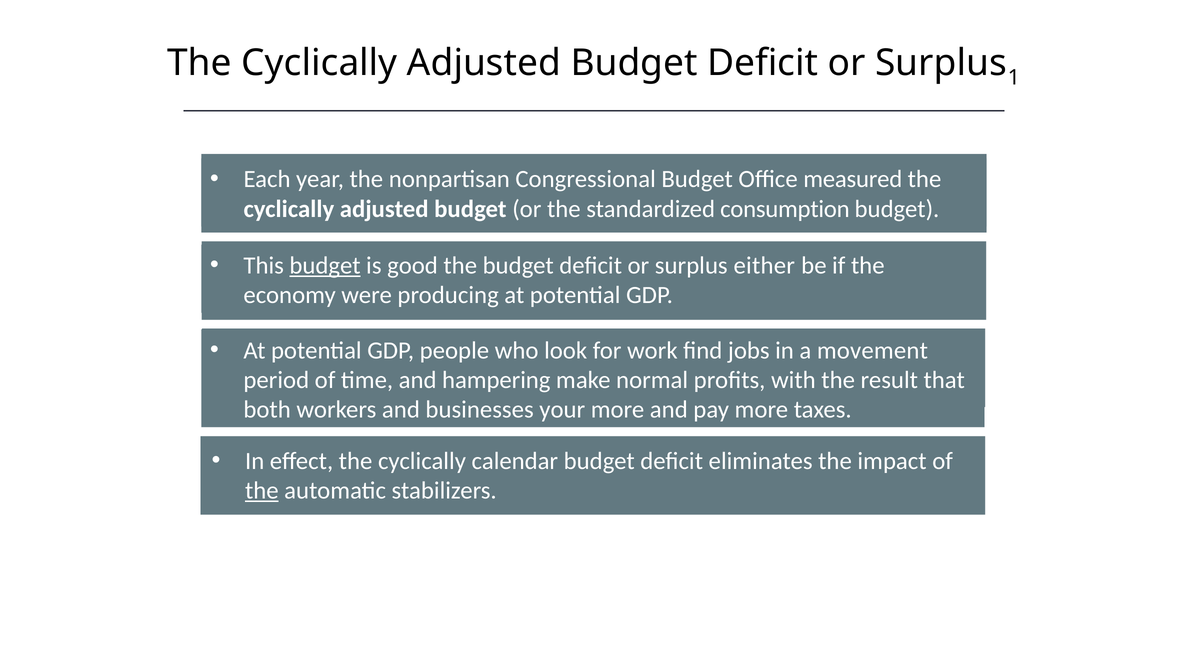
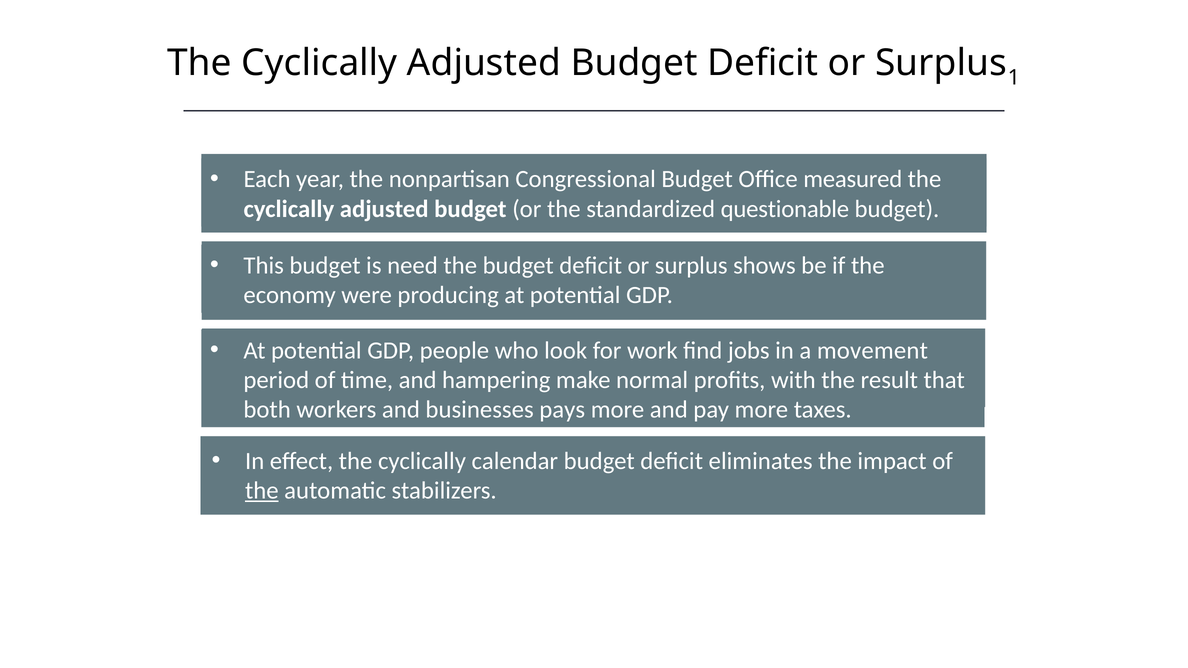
consumption: consumption -> questionable
budget at (325, 266) underline: present -> none
good: good -> need
either: either -> shows
your: your -> pays
